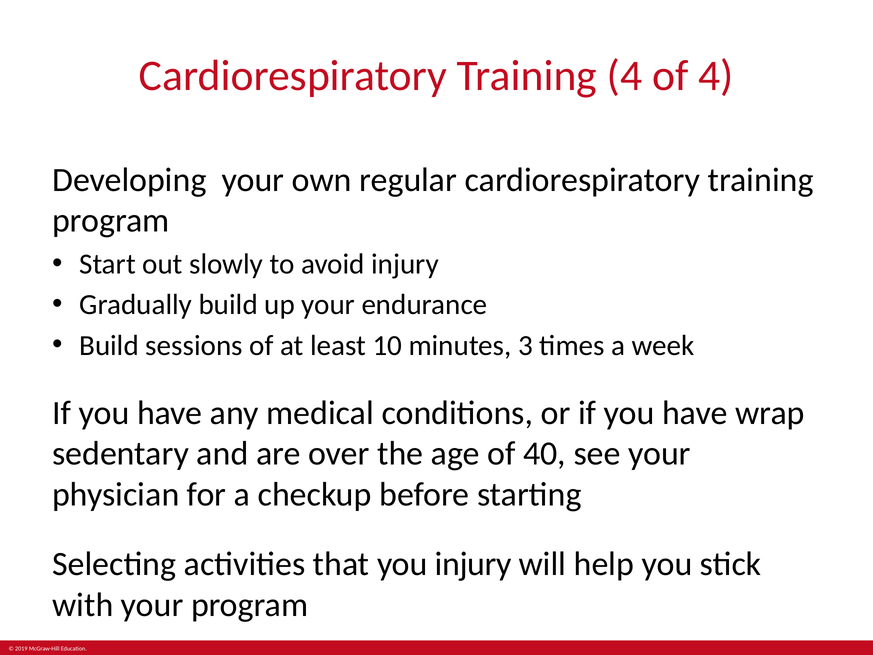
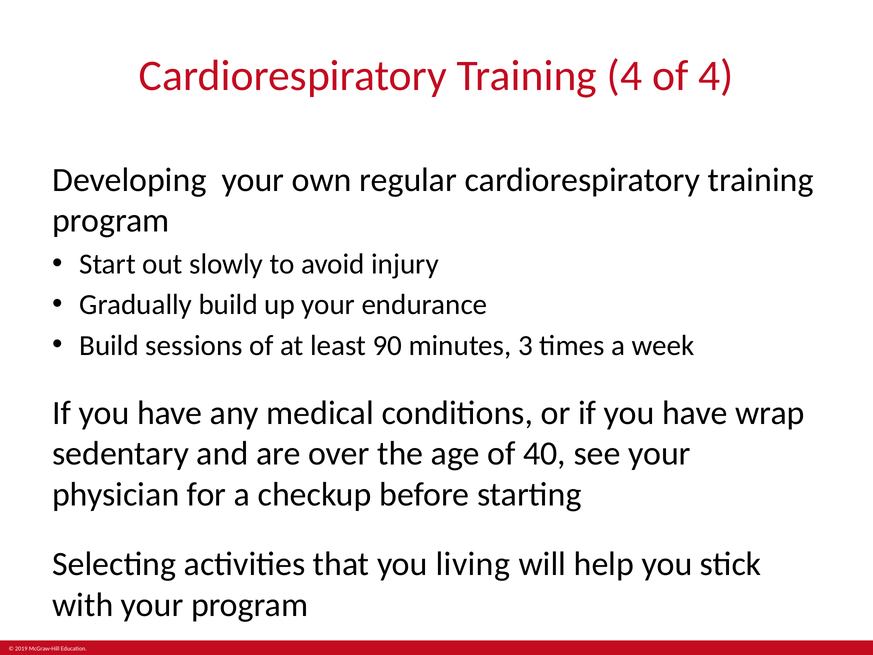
10: 10 -> 90
you injury: injury -> living
